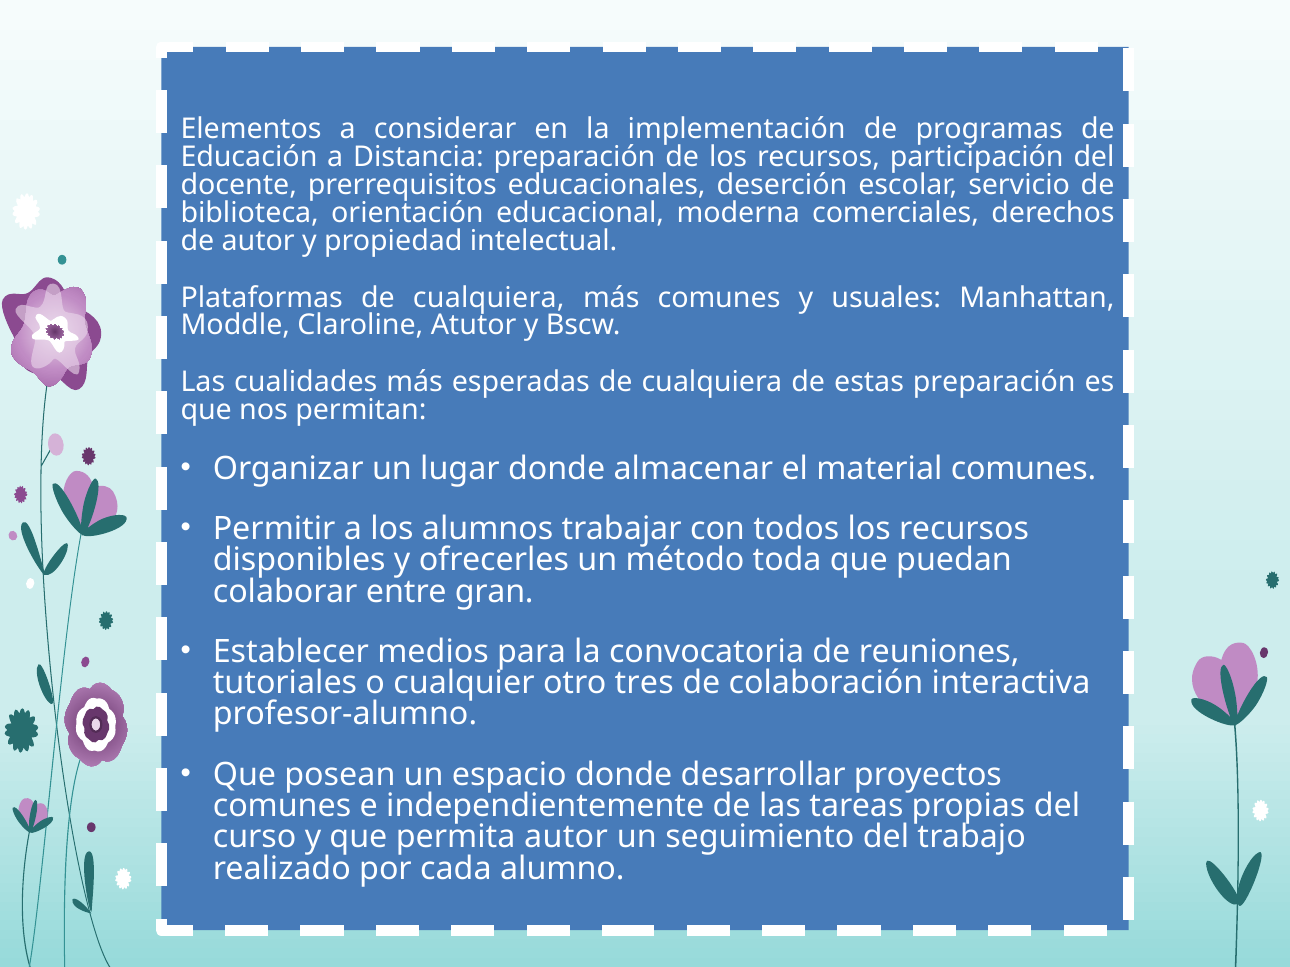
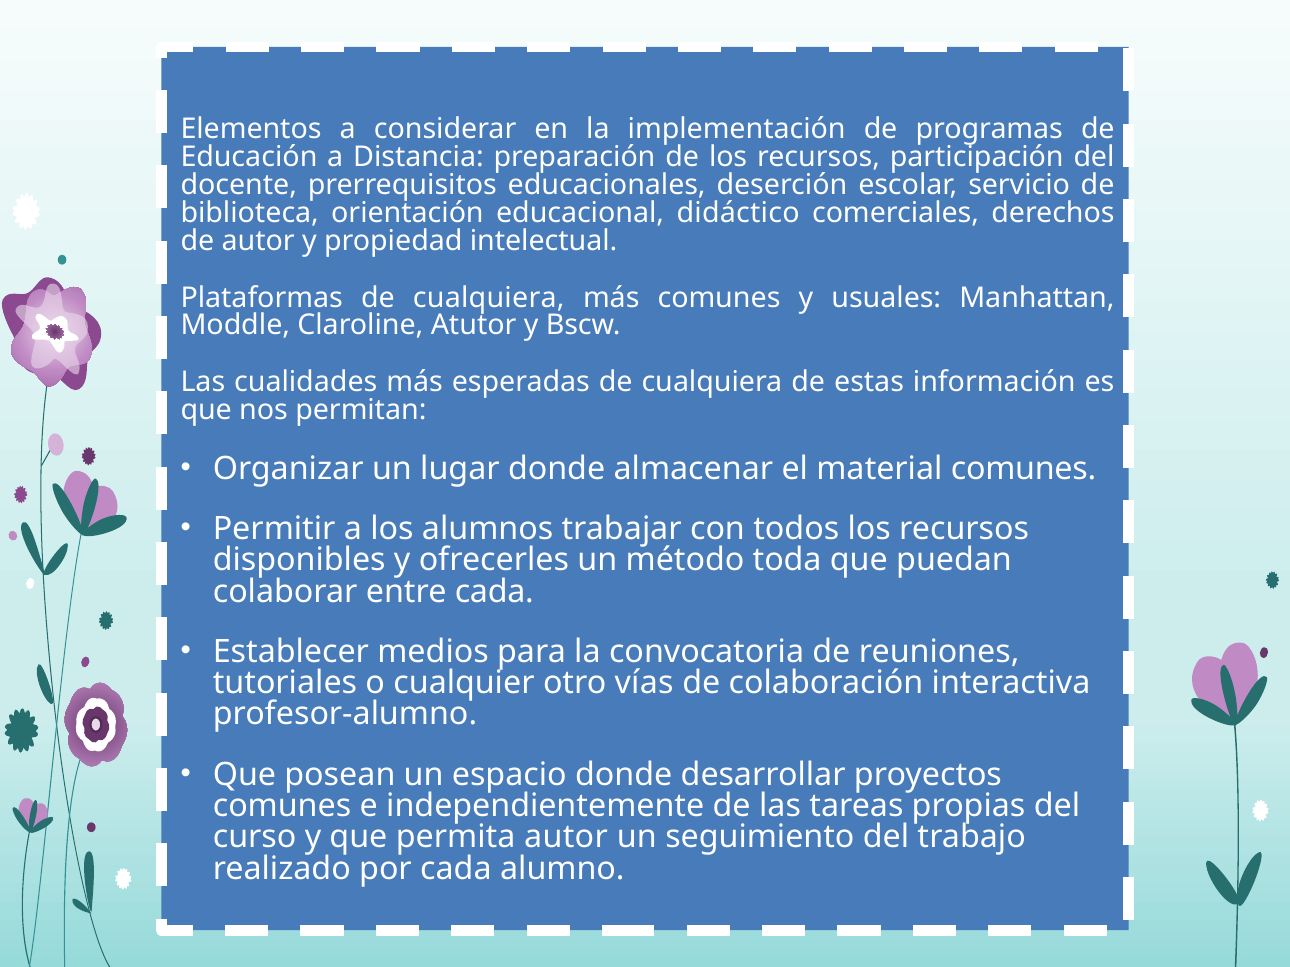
moderna: moderna -> didáctico
estas preparación: preparación -> información
entre gran: gran -> cada
tres: tres -> vías
